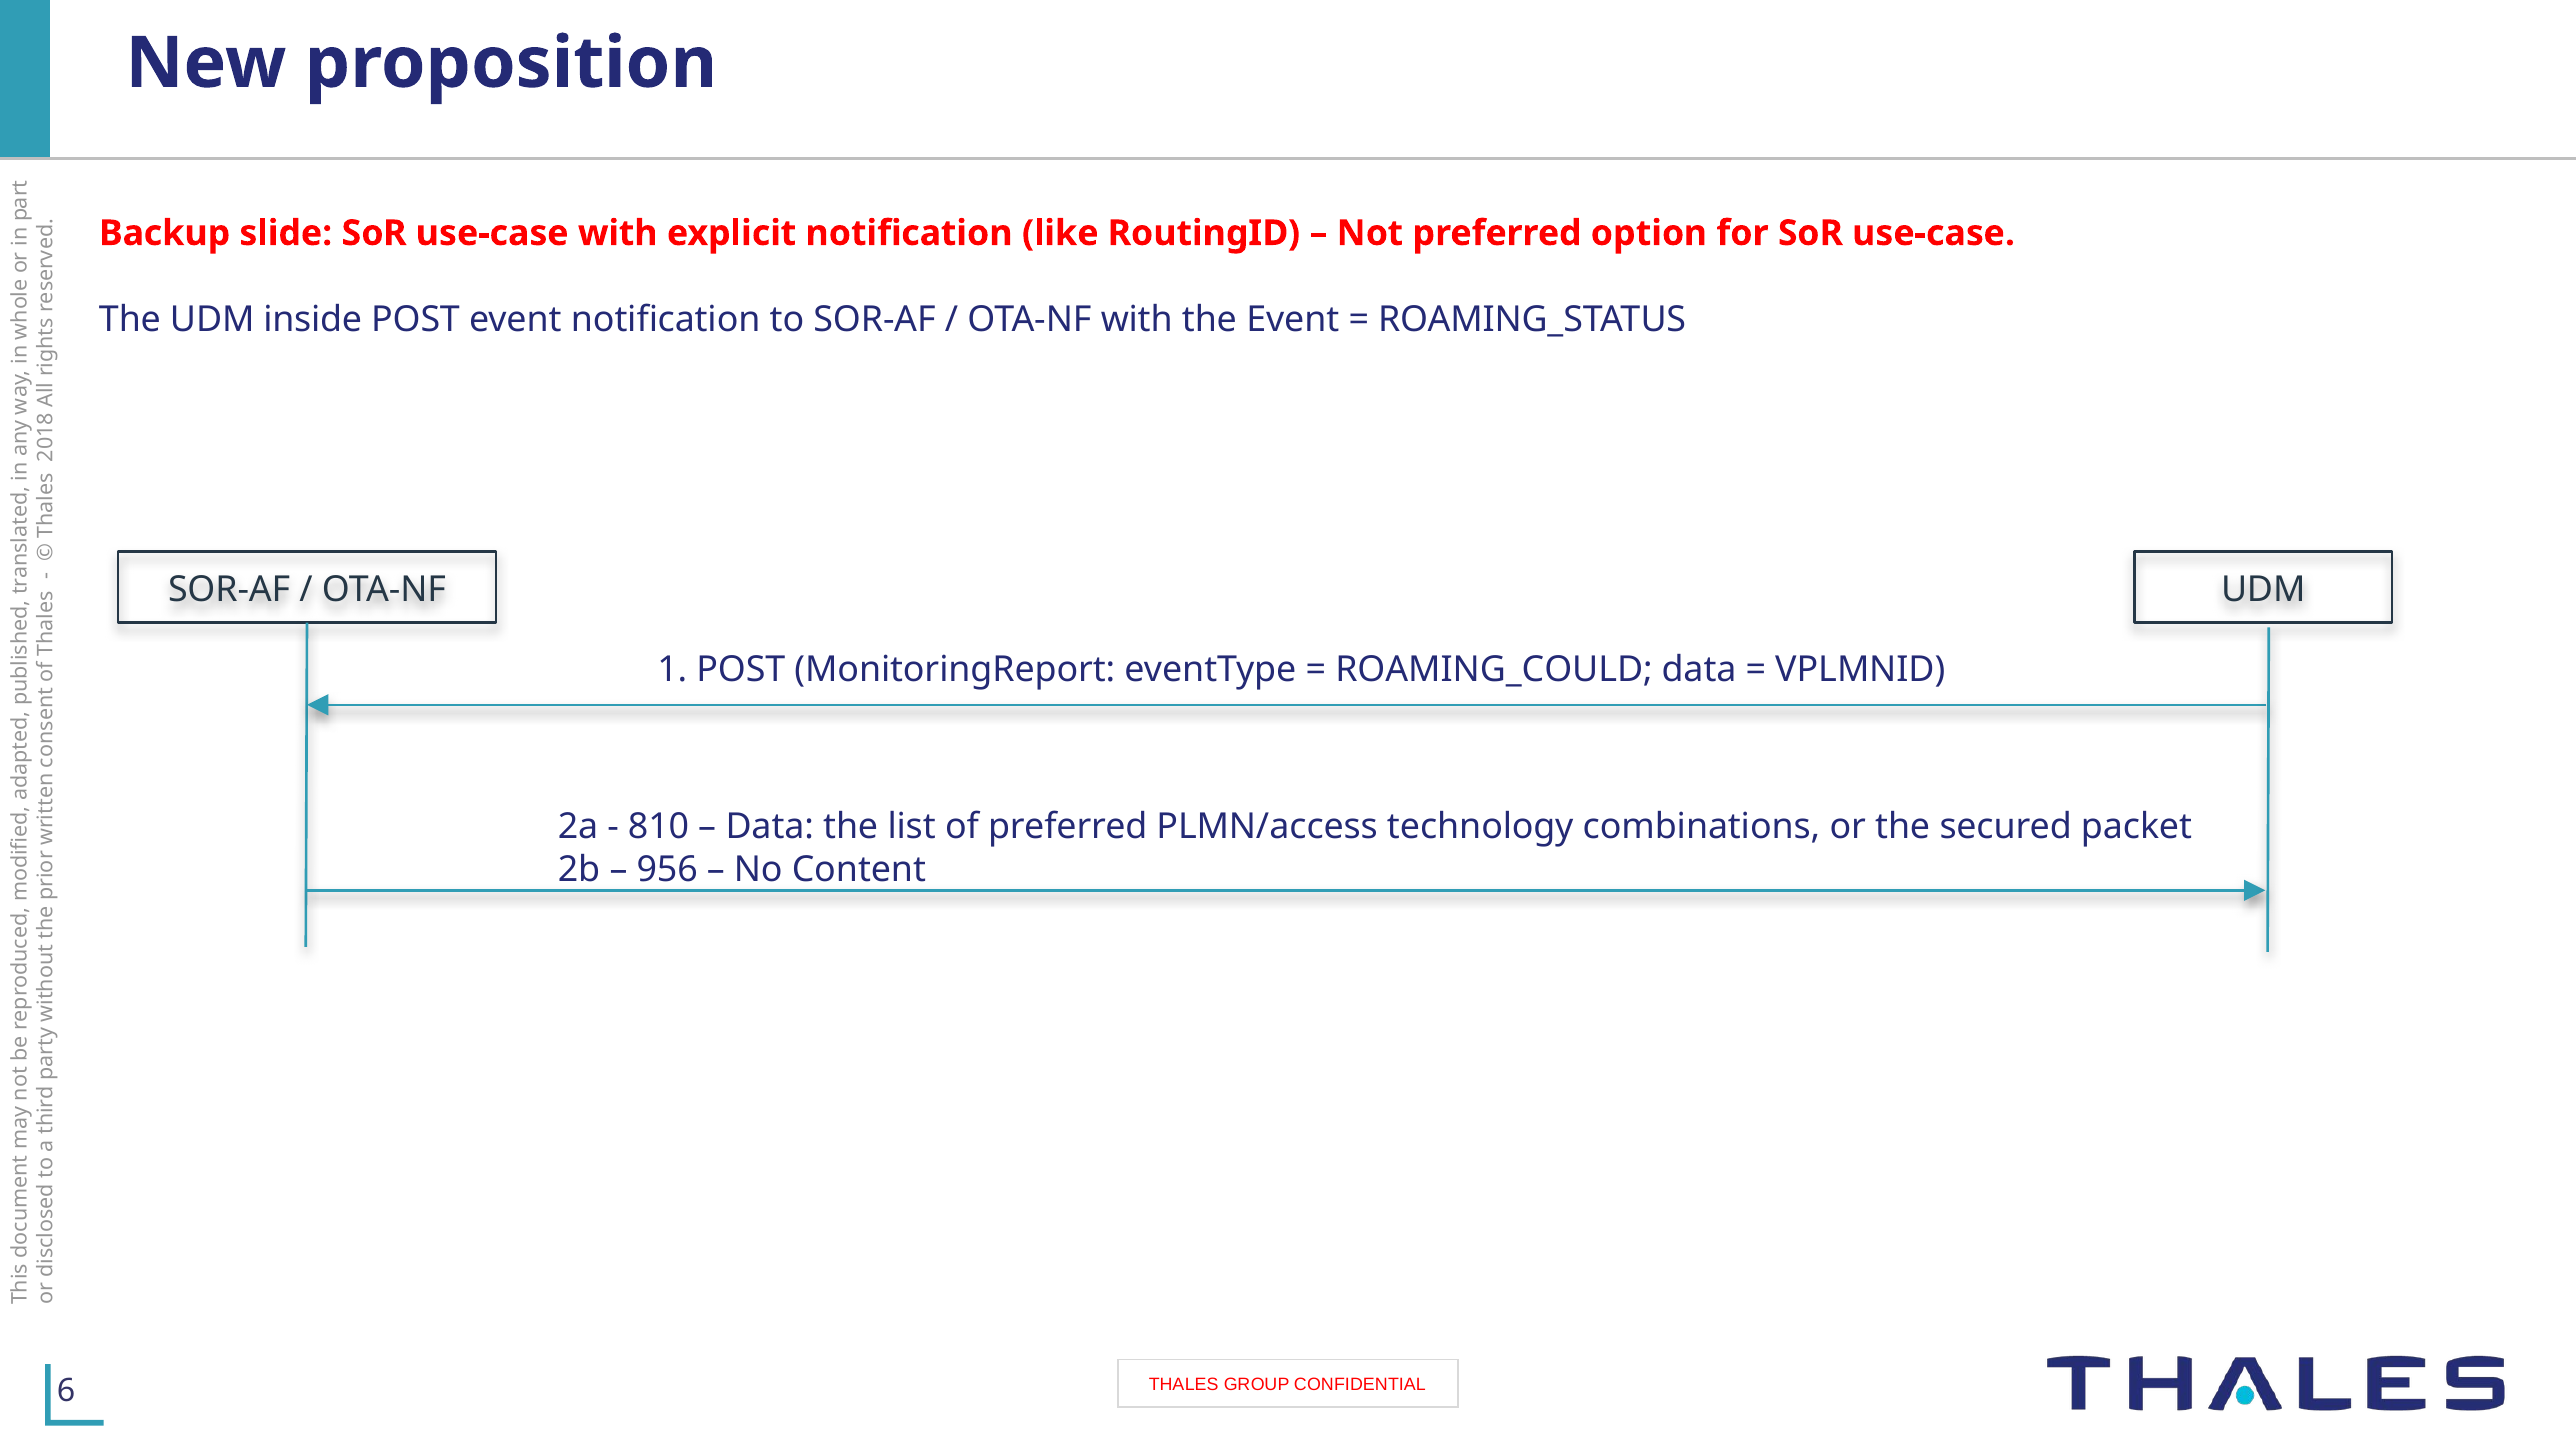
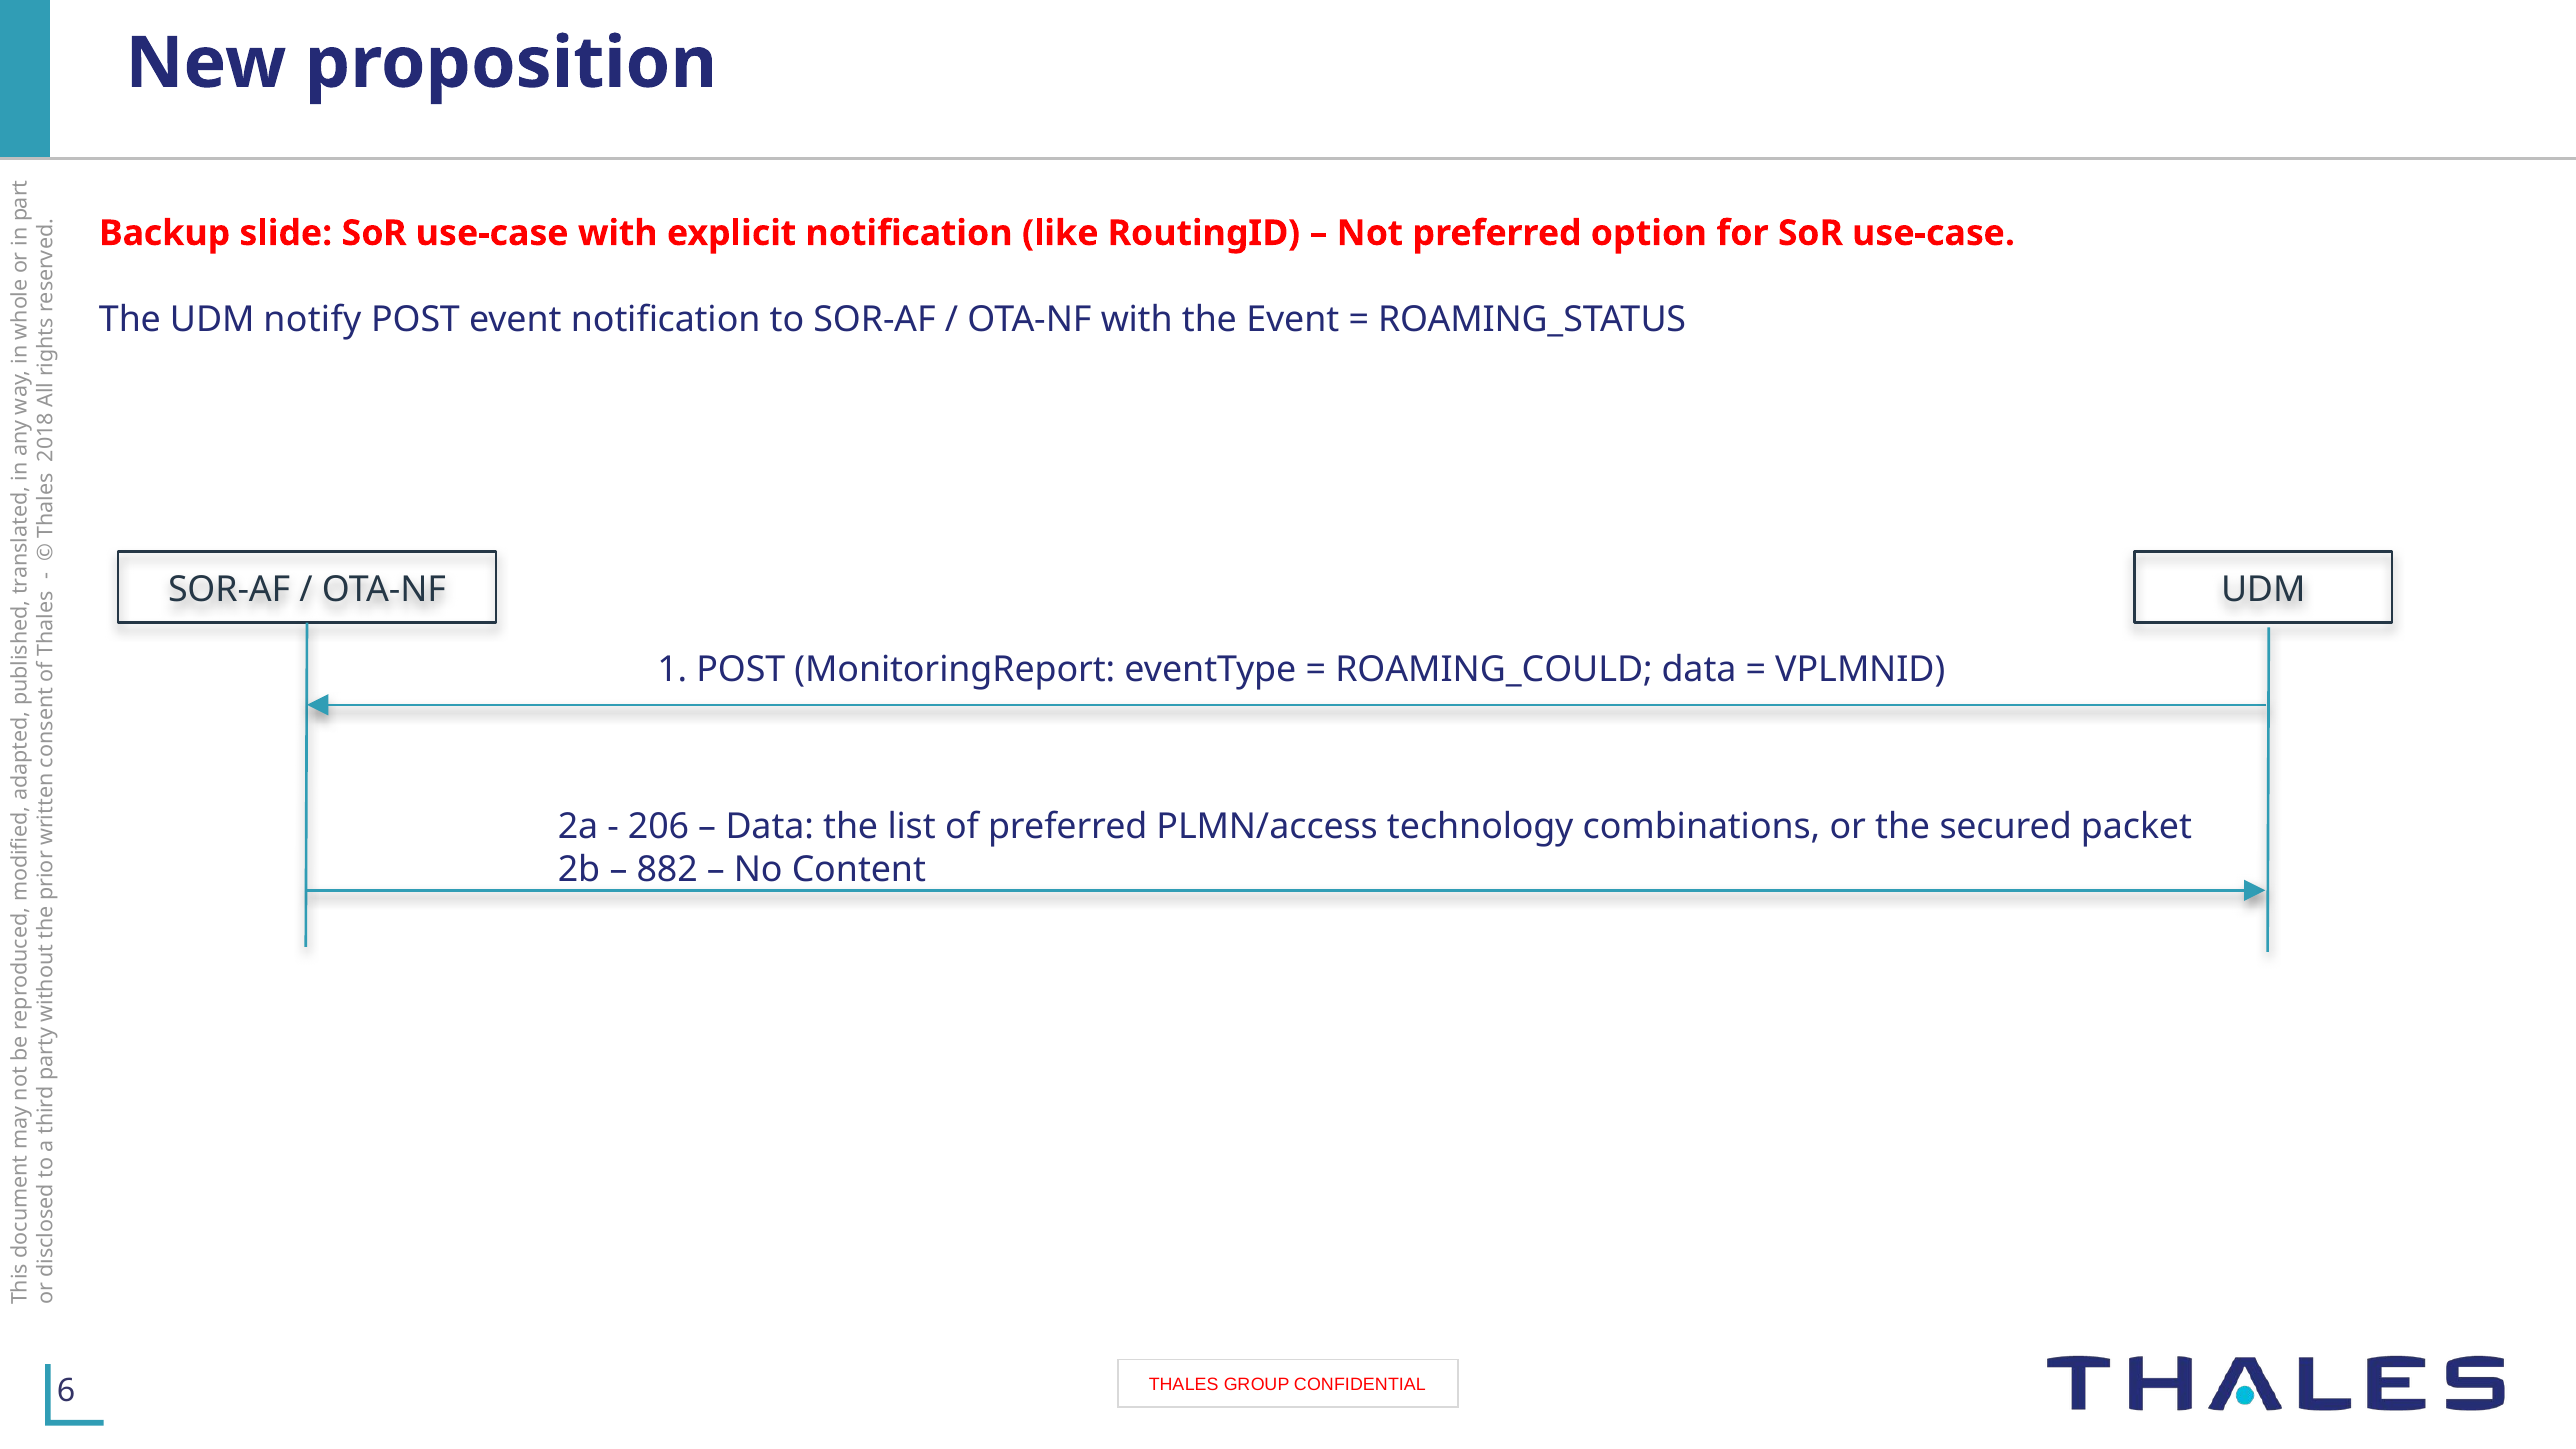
inside: inside -> notify
810: 810 -> 206
956: 956 -> 882
